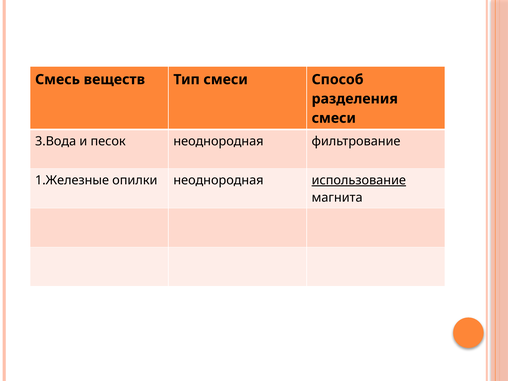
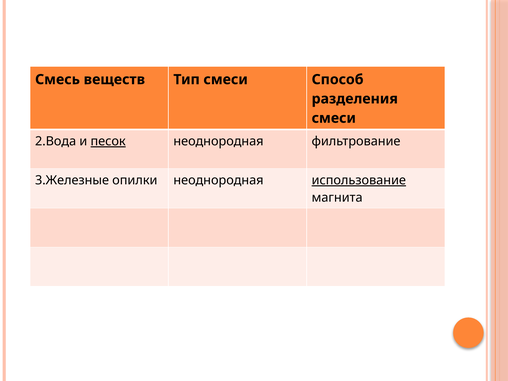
3.Вода: 3.Вода -> 2.Вода
песок underline: none -> present
1.Железные: 1.Железные -> 3.Железные
